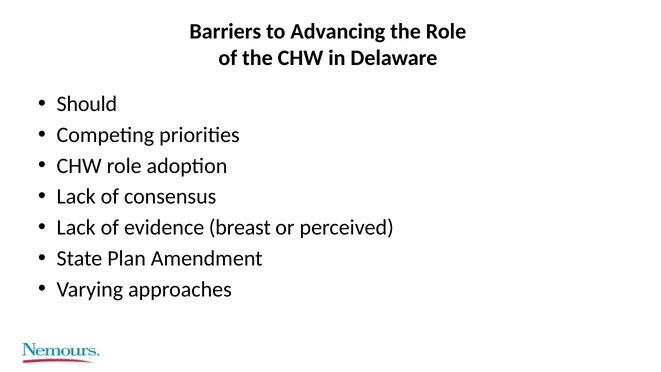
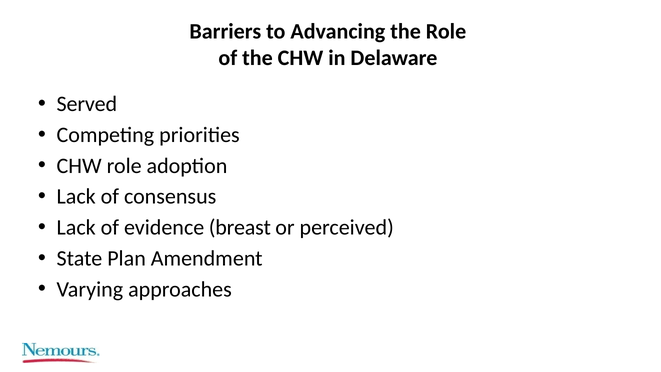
Should: Should -> Served
